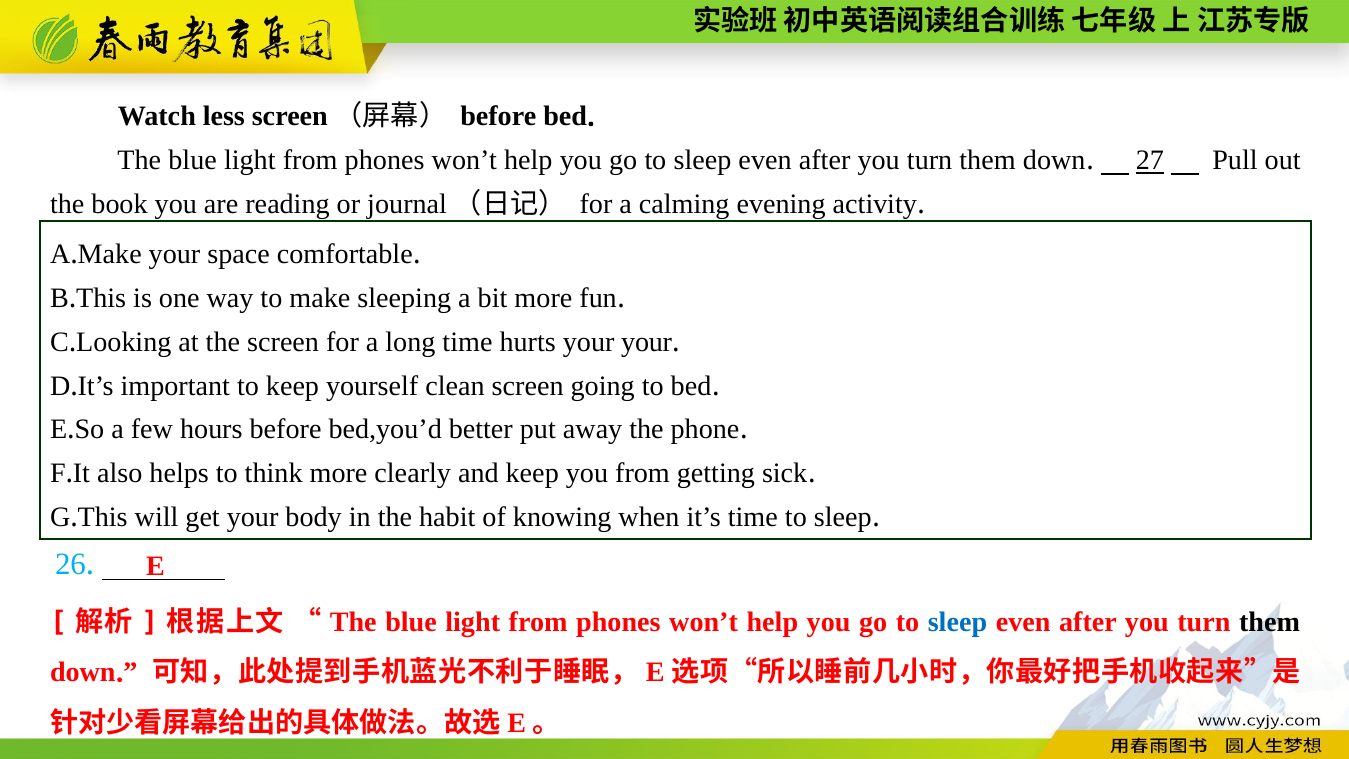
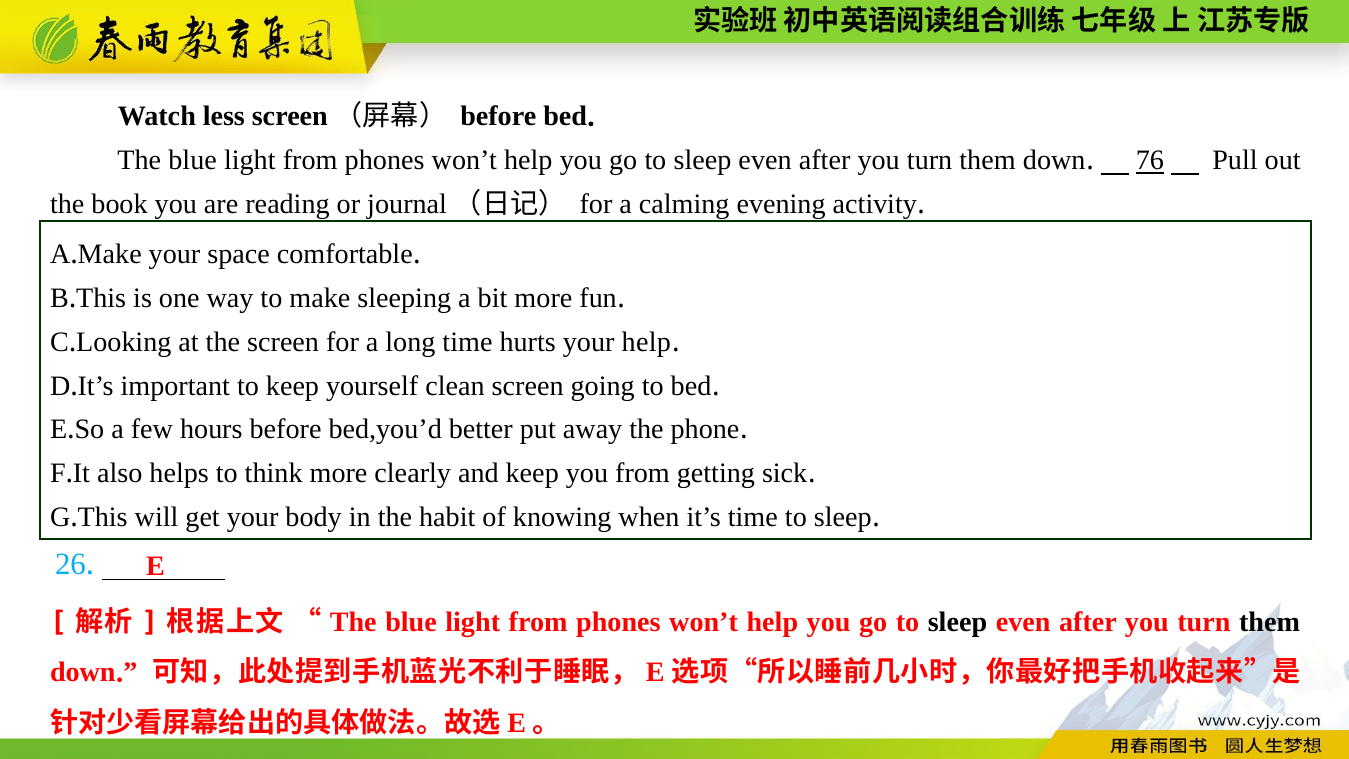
27: 27 -> 76
your your: your -> help
sleep at (957, 622) colour: blue -> black
